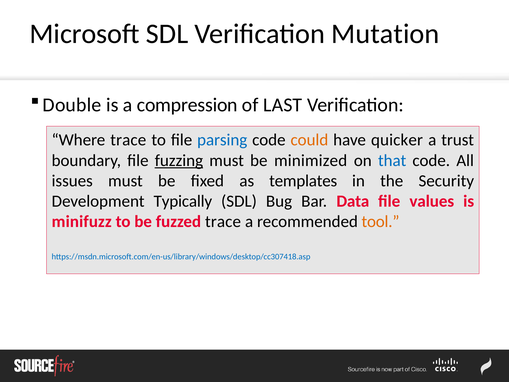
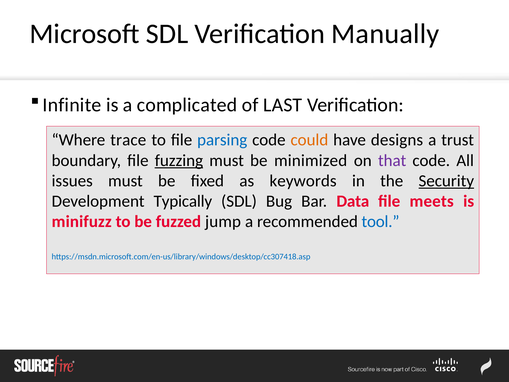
Mutation: Mutation -> Manually
Double: Double -> Infinite
compression: compression -> complicated
quicker: quicker -> designs
that colour: blue -> purple
templates: templates -> keywords
Security underline: none -> present
values: values -> meets
fuzzed trace: trace -> jump
tool colour: orange -> blue
